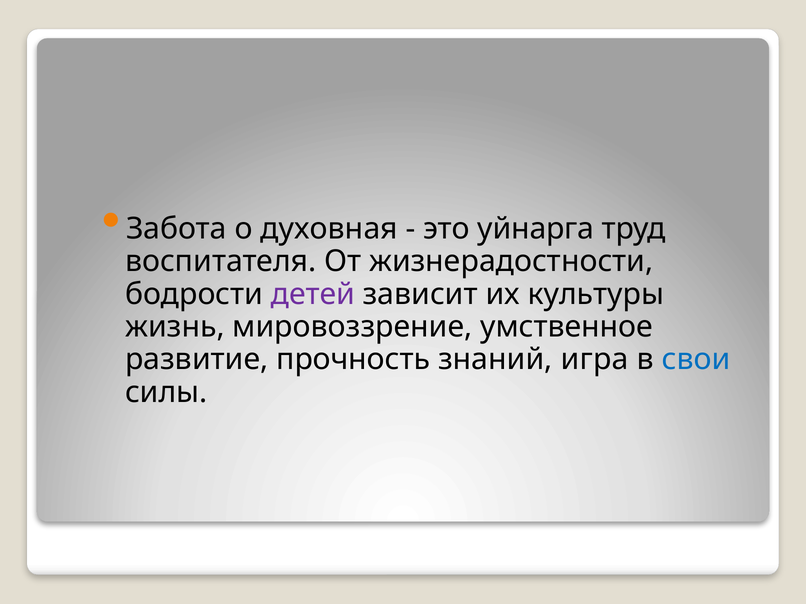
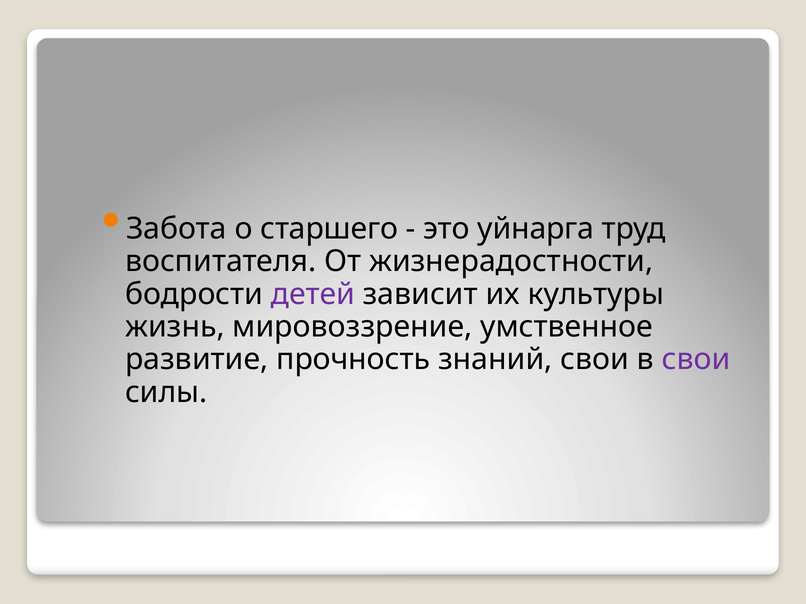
духовная: духовная -> старшего
знаний игра: игра -> свои
свои at (696, 360) colour: blue -> purple
